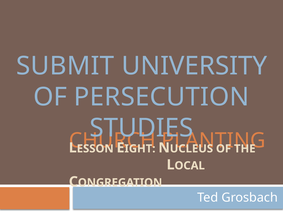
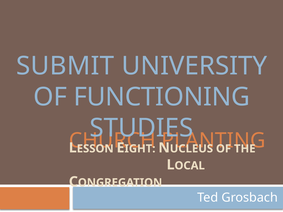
PERSECUTION: PERSECUTION -> FUNCTIONING
